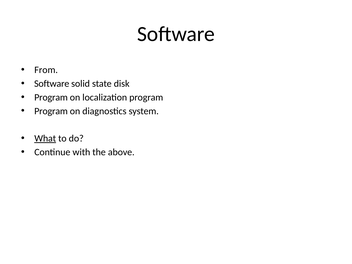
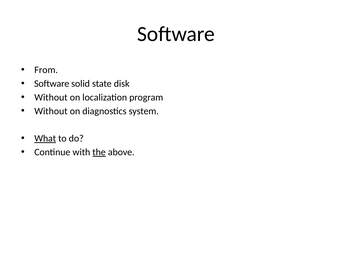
Program at (51, 97): Program -> Without
Program at (51, 111): Program -> Without
the underline: none -> present
